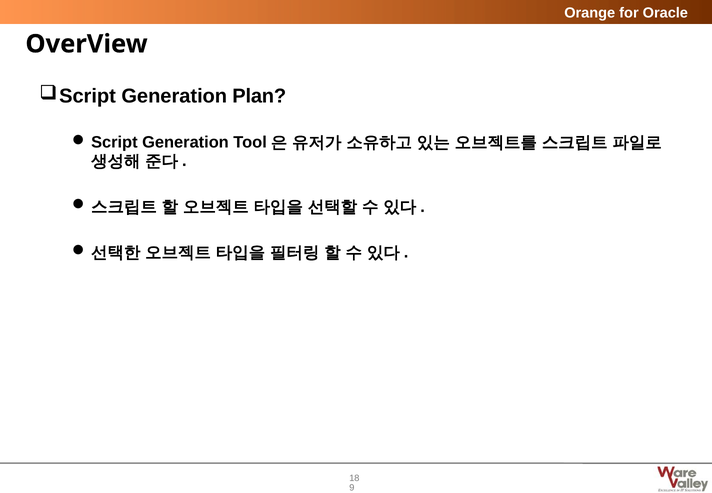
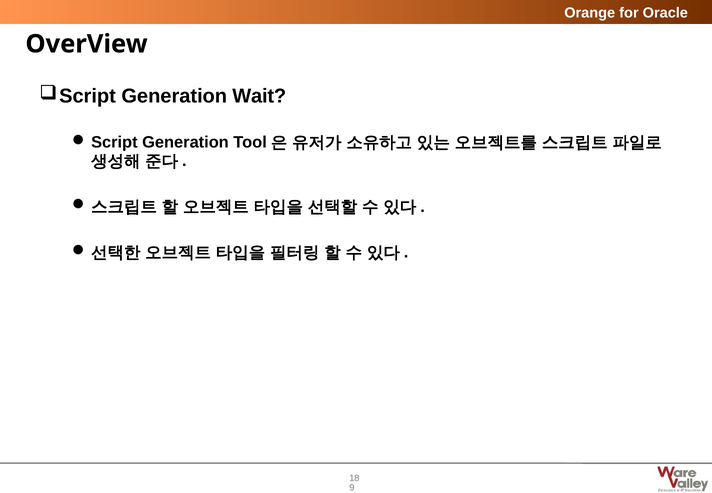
Plan: Plan -> Wait
